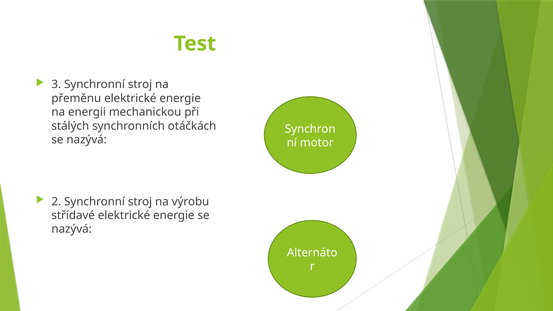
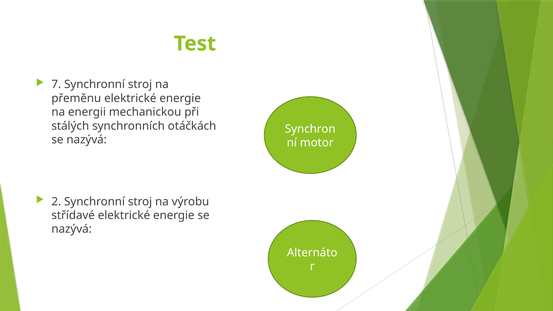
3: 3 -> 7
